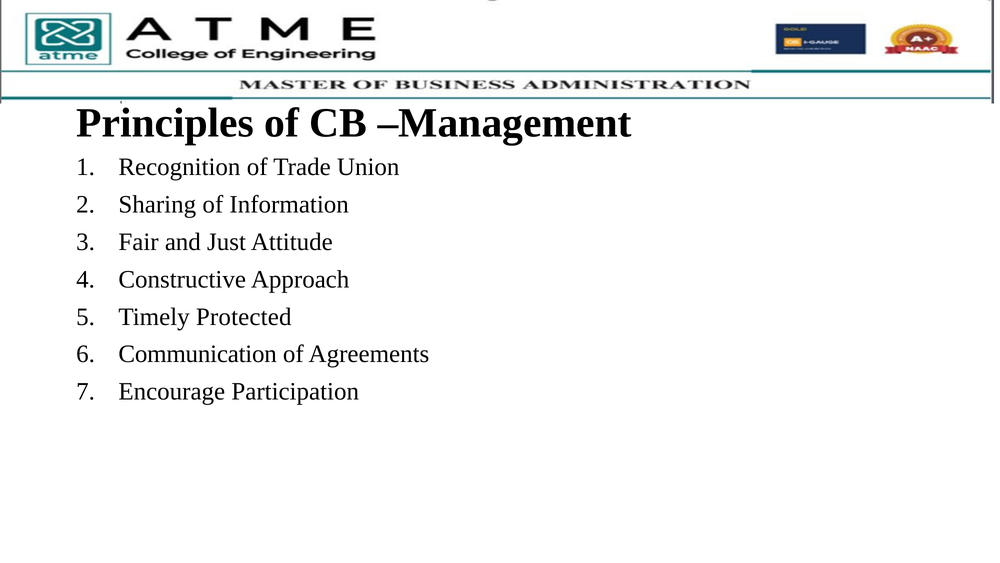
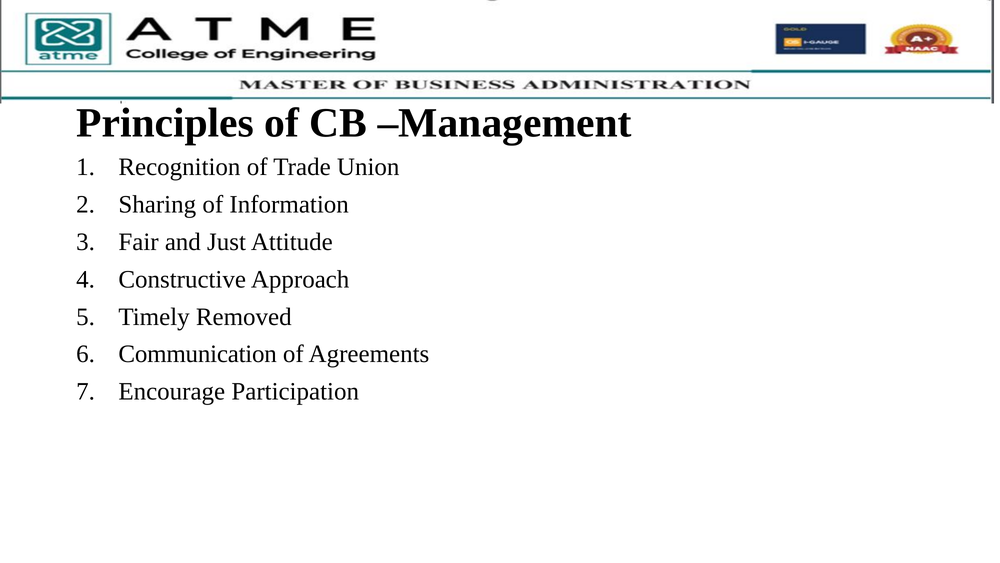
Protected: Protected -> Removed
